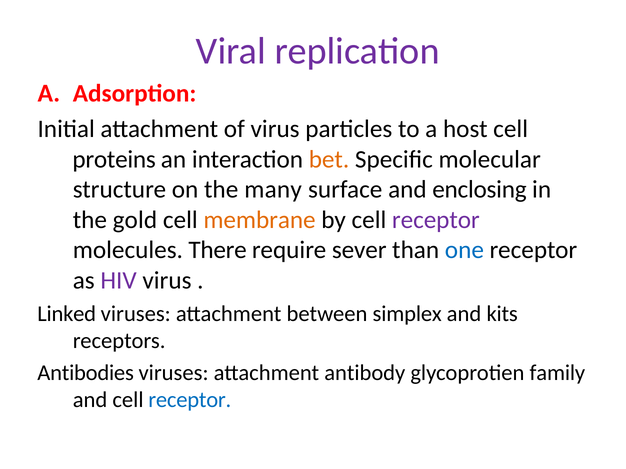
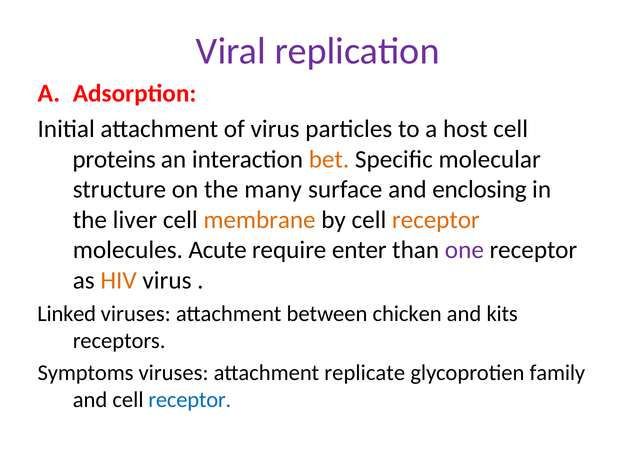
gold: gold -> liver
receptor at (436, 220) colour: purple -> orange
There: There -> Acute
sever: sever -> enter
one colour: blue -> purple
HIV colour: purple -> orange
simplex: simplex -> chicken
Antibodies: Antibodies -> Symptoms
antibody: antibody -> replicate
